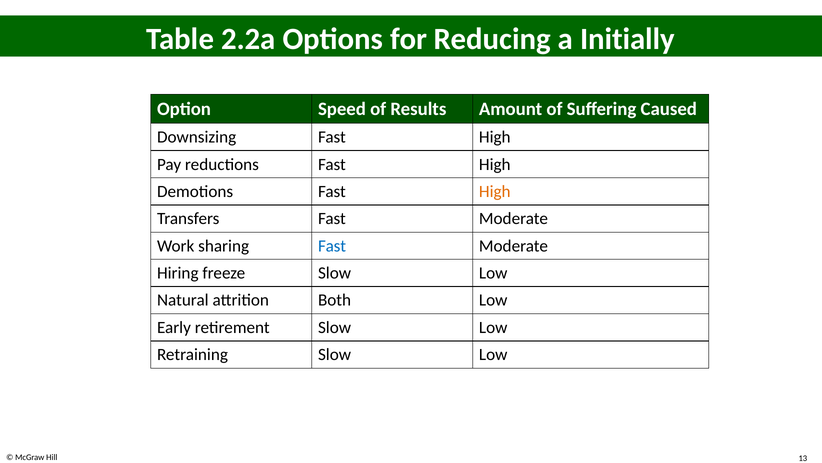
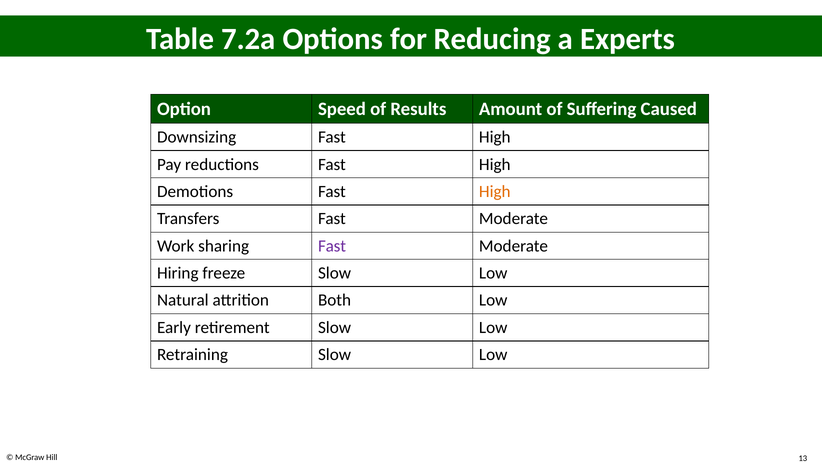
2.2a: 2.2a -> 7.2a
Initially: Initially -> Experts
Fast at (332, 246) colour: blue -> purple
